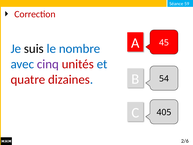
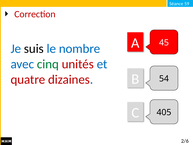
cinq colour: purple -> green
